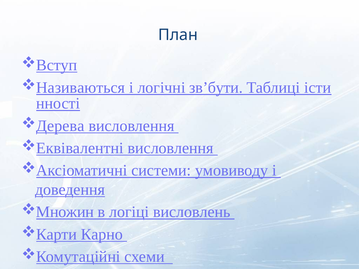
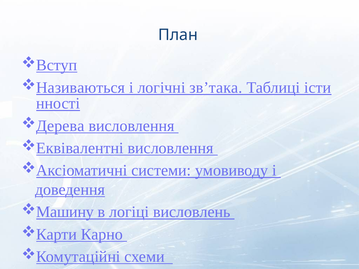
зв’бути: зв’бути -> зв’така
Множин: Множин -> Машину
